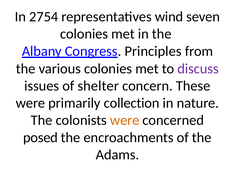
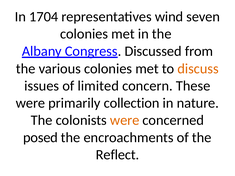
2754: 2754 -> 1704
Principles: Principles -> Discussed
discuss colour: purple -> orange
shelter: shelter -> limited
Adams: Adams -> Reflect
